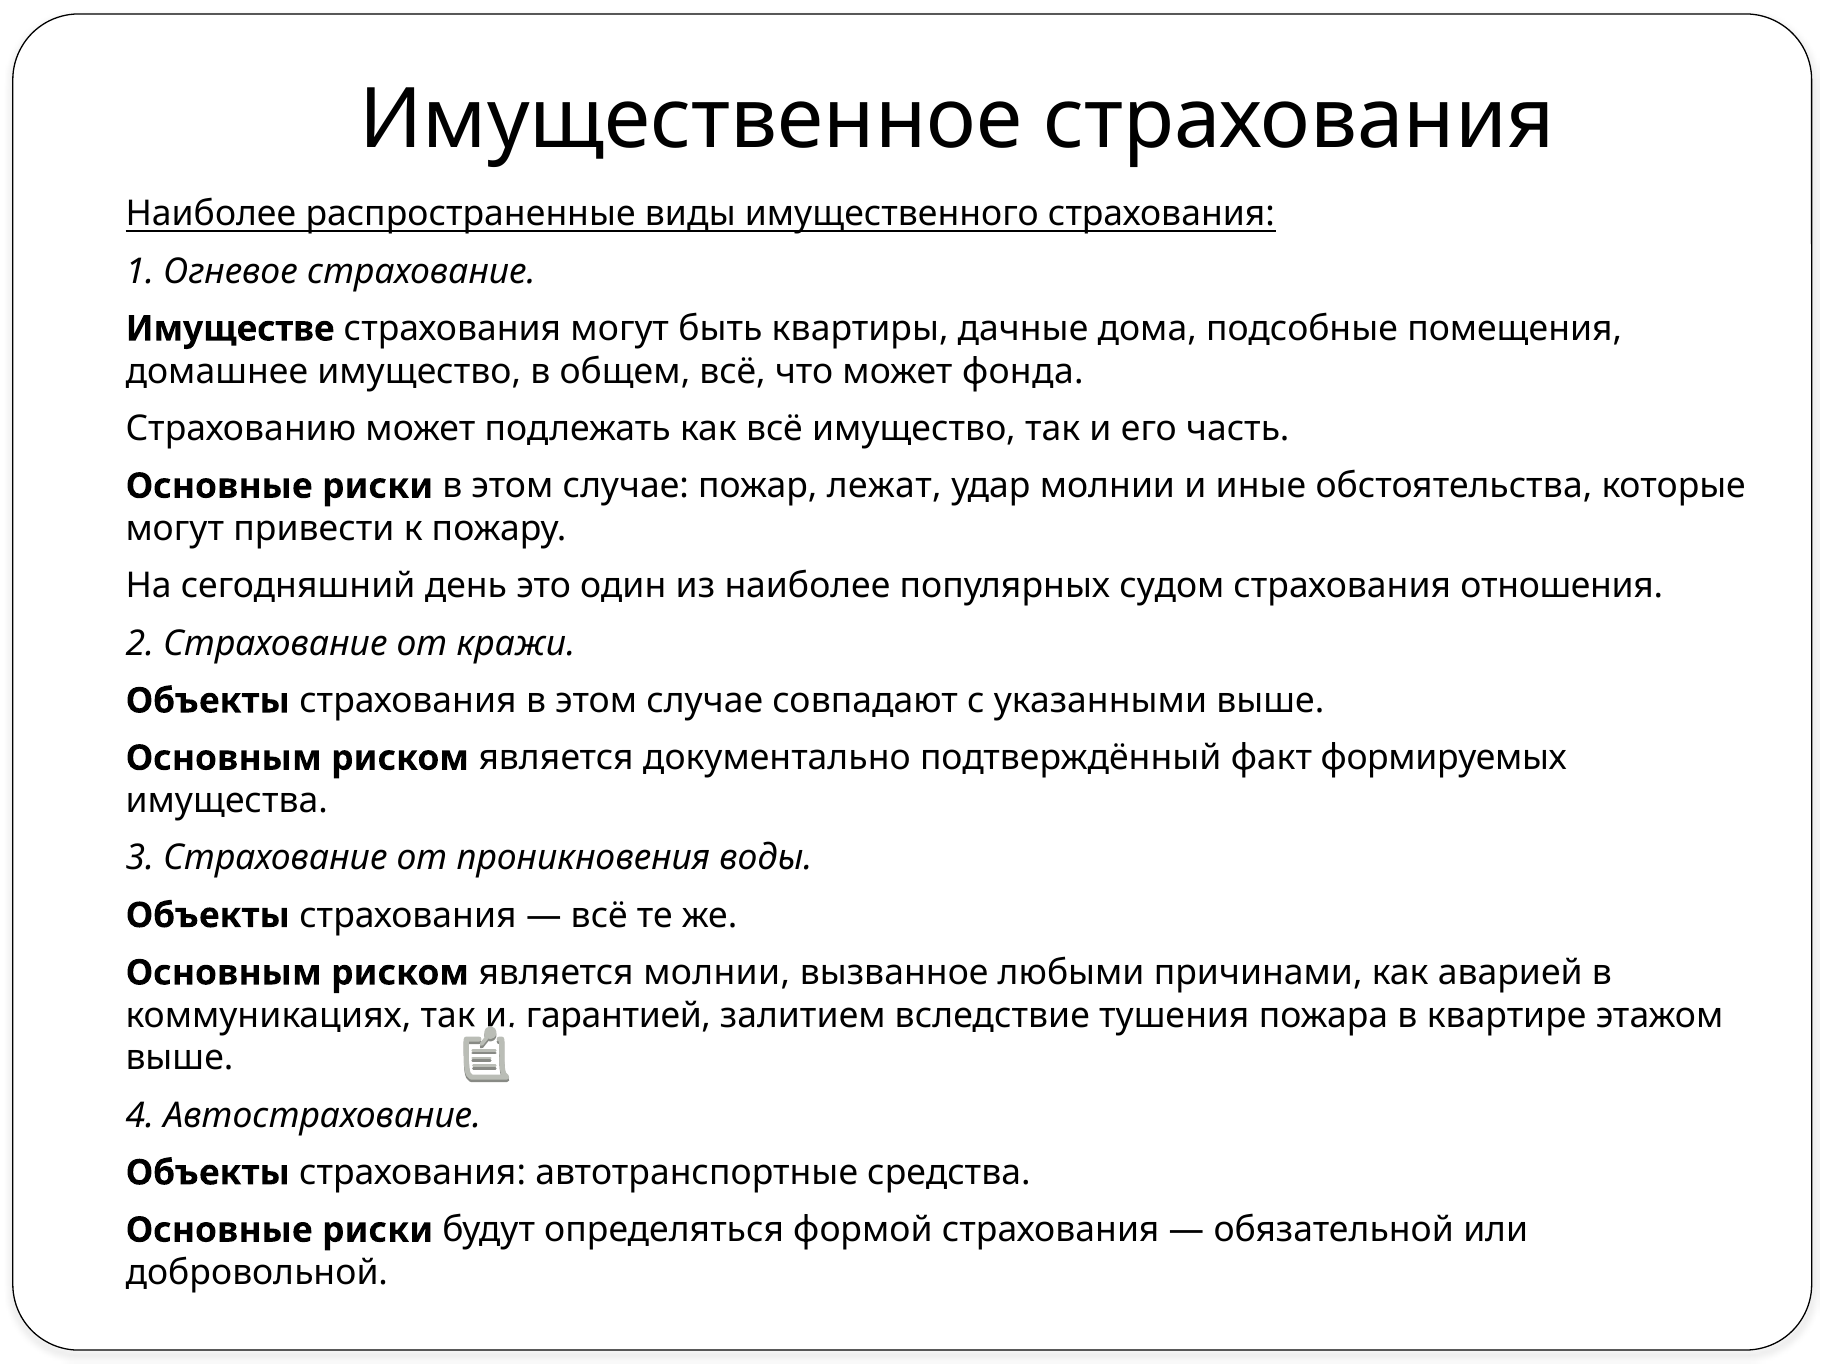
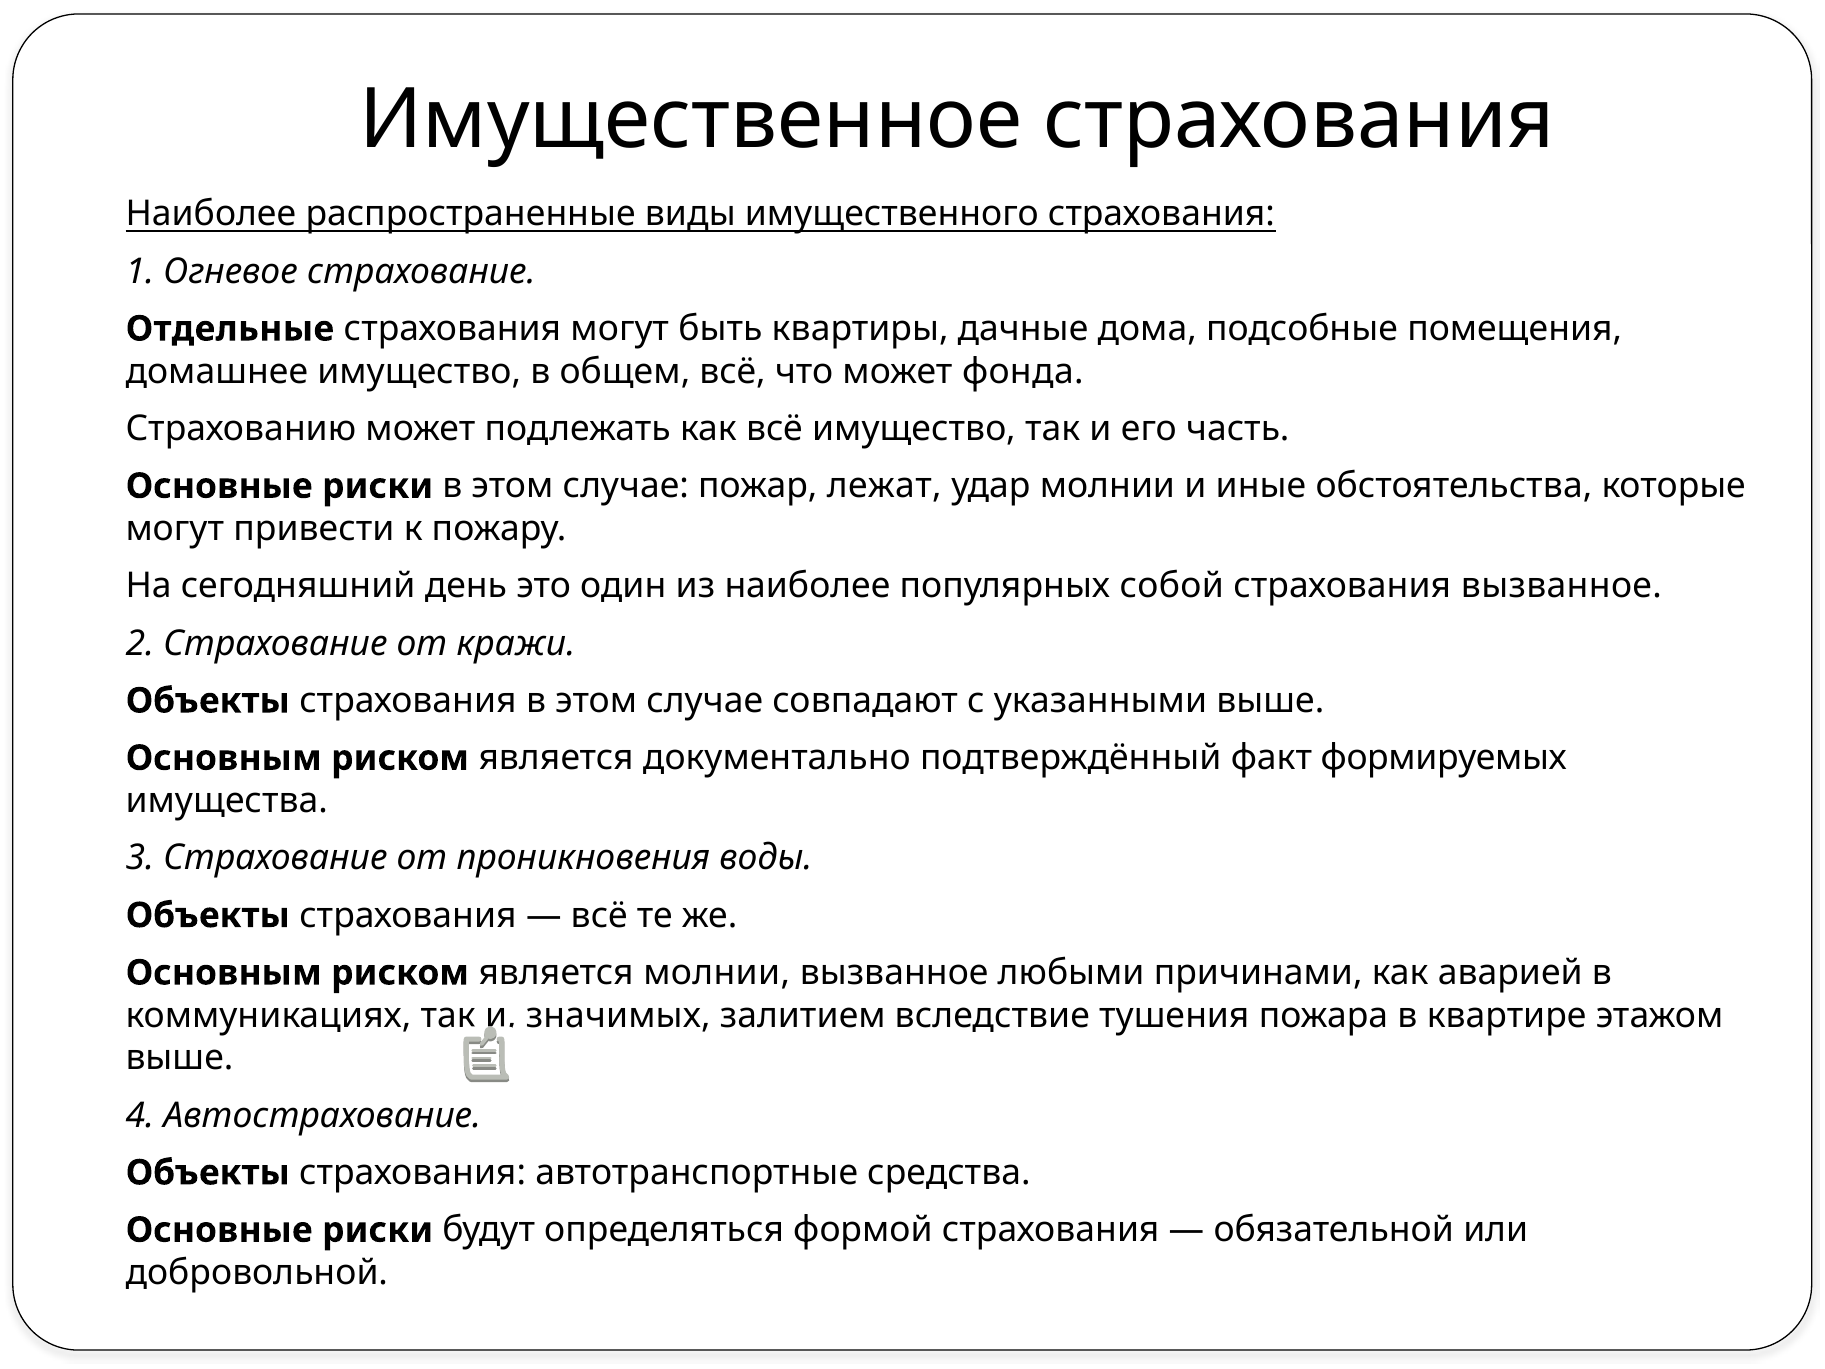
Имуществе: Имуществе -> Отдельные
судом: судом -> собой
страхования отношения: отношения -> вызванное
гарантией: гарантией -> значимых
